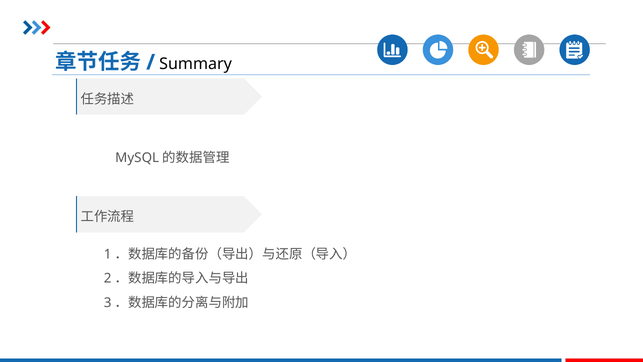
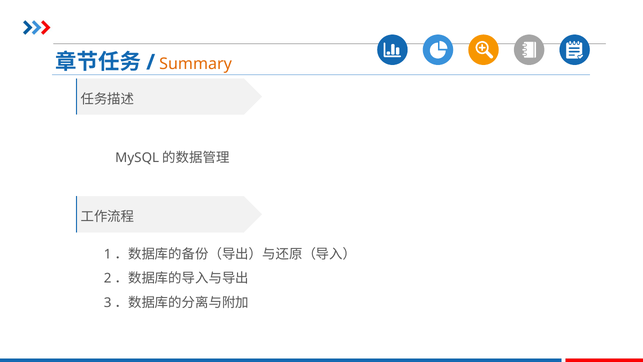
Summary colour: black -> orange
